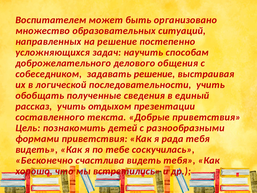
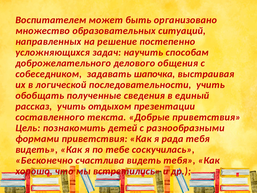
задавать решение: решение -> шапочка
